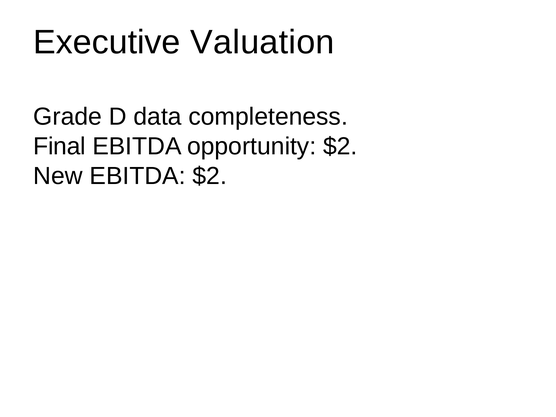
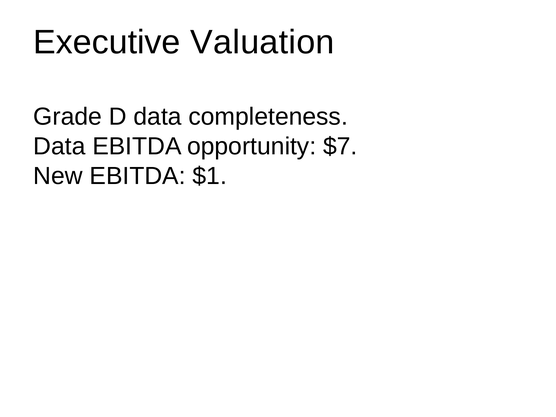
Final at (59, 146): Final -> Data
opportunity $2: $2 -> $7
EBITDA $2: $2 -> $1
